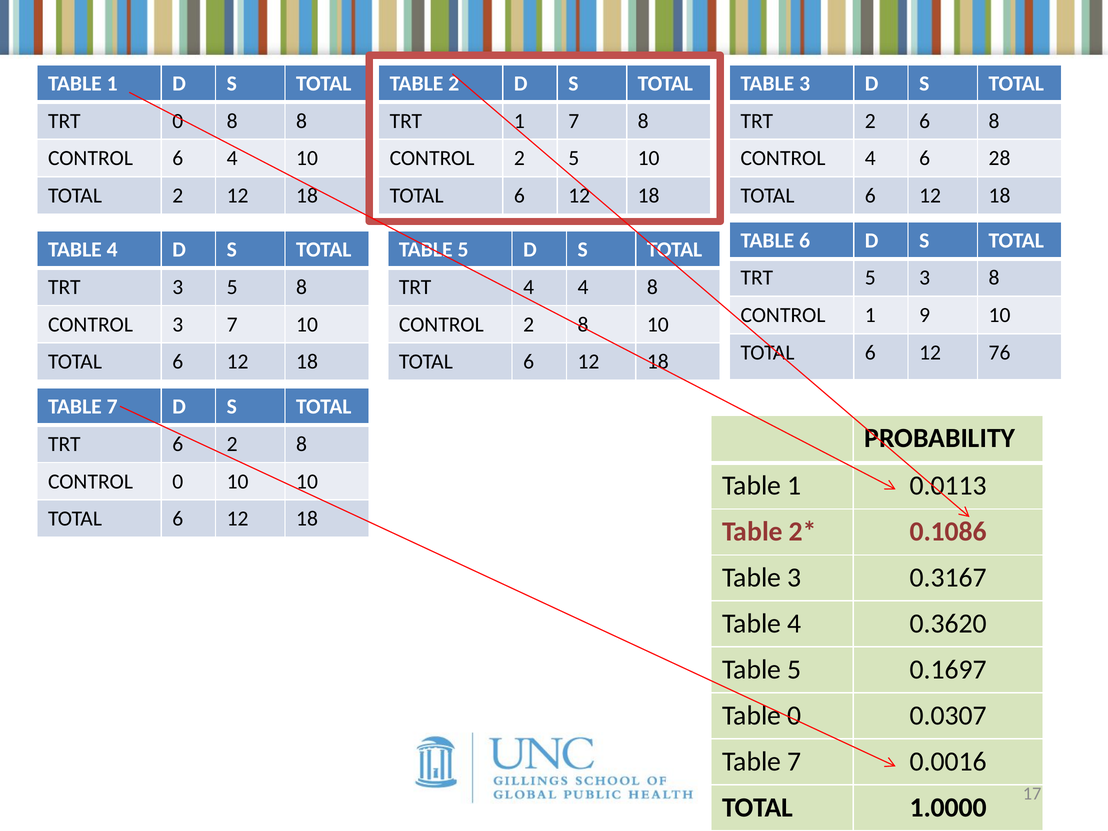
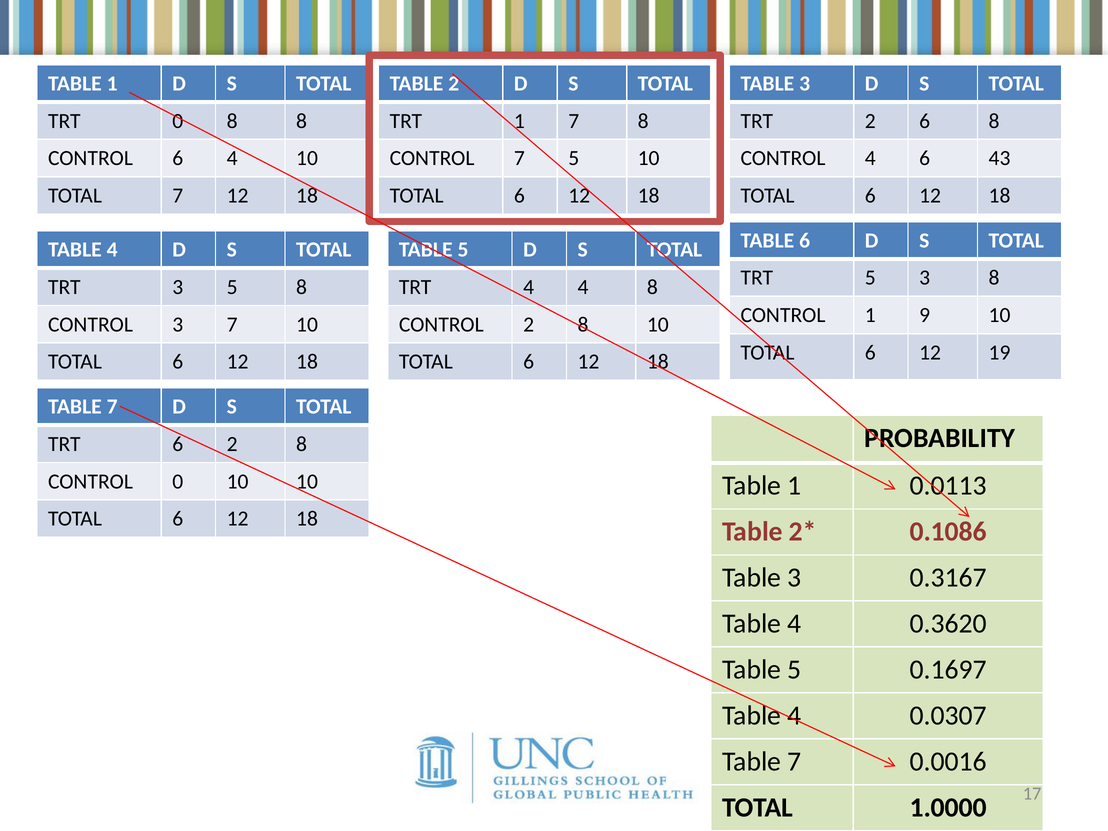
2 at (519, 158): 2 -> 7
28: 28 -> 43
TOTAL 2: 2 -> 7
76: 76 -> 19
0 at (794, 716): 0 -> 4
